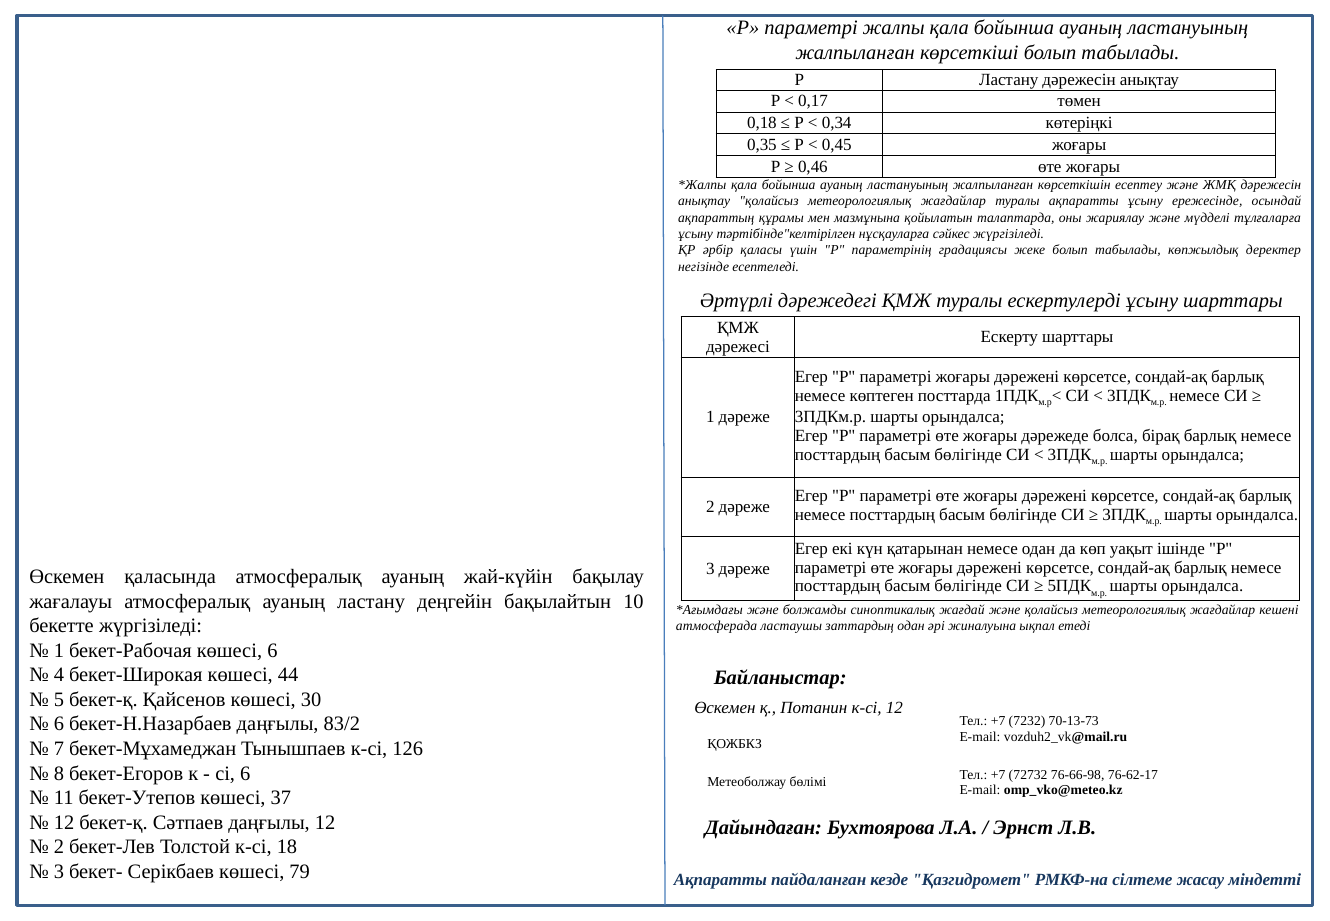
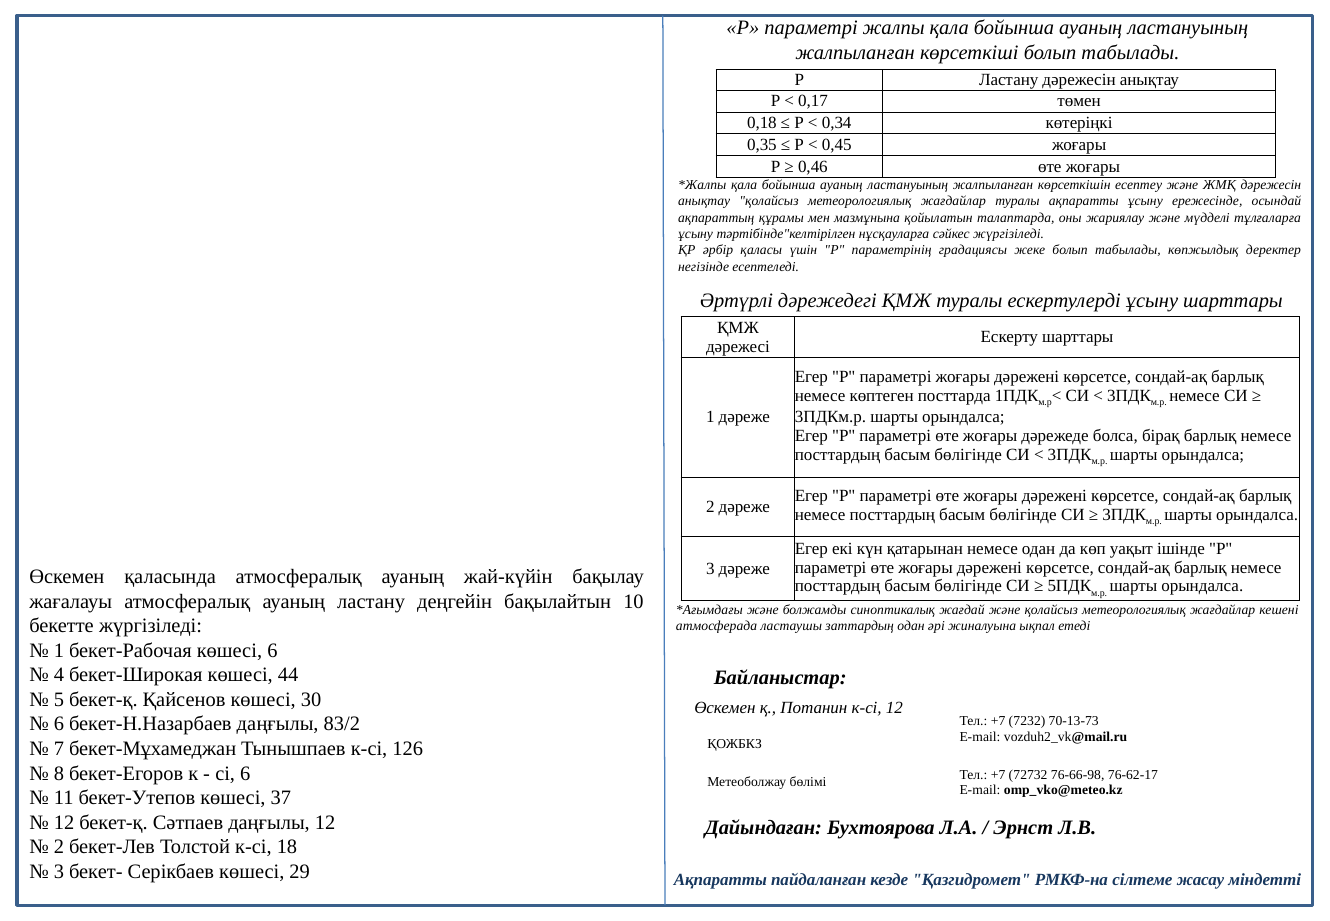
79: 79 -> 29
